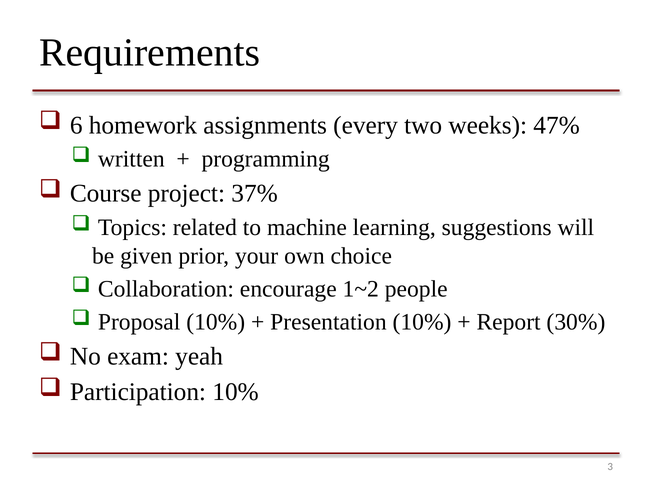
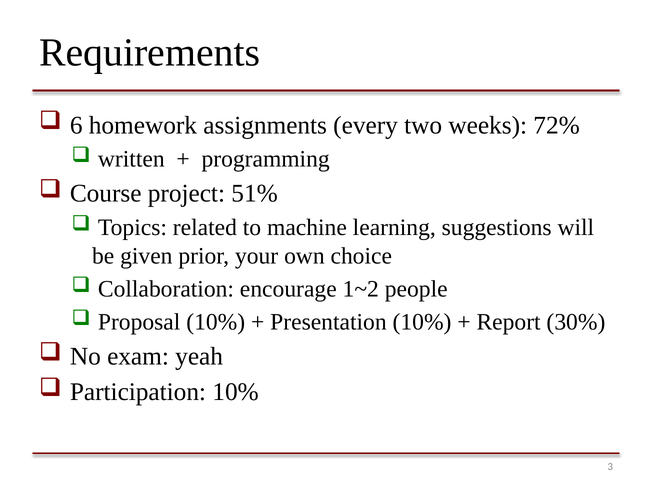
47%: 47% -> 72%
37%: 37% -> 51%
